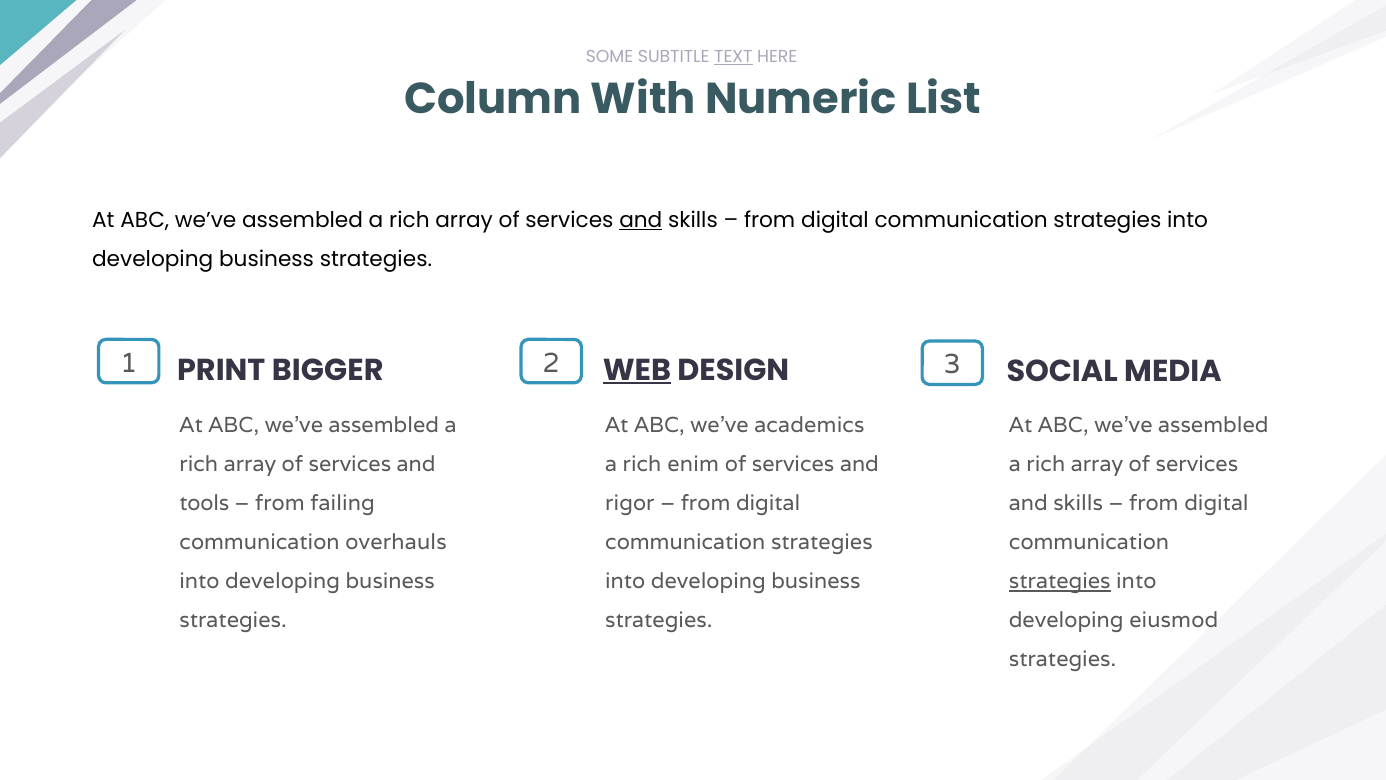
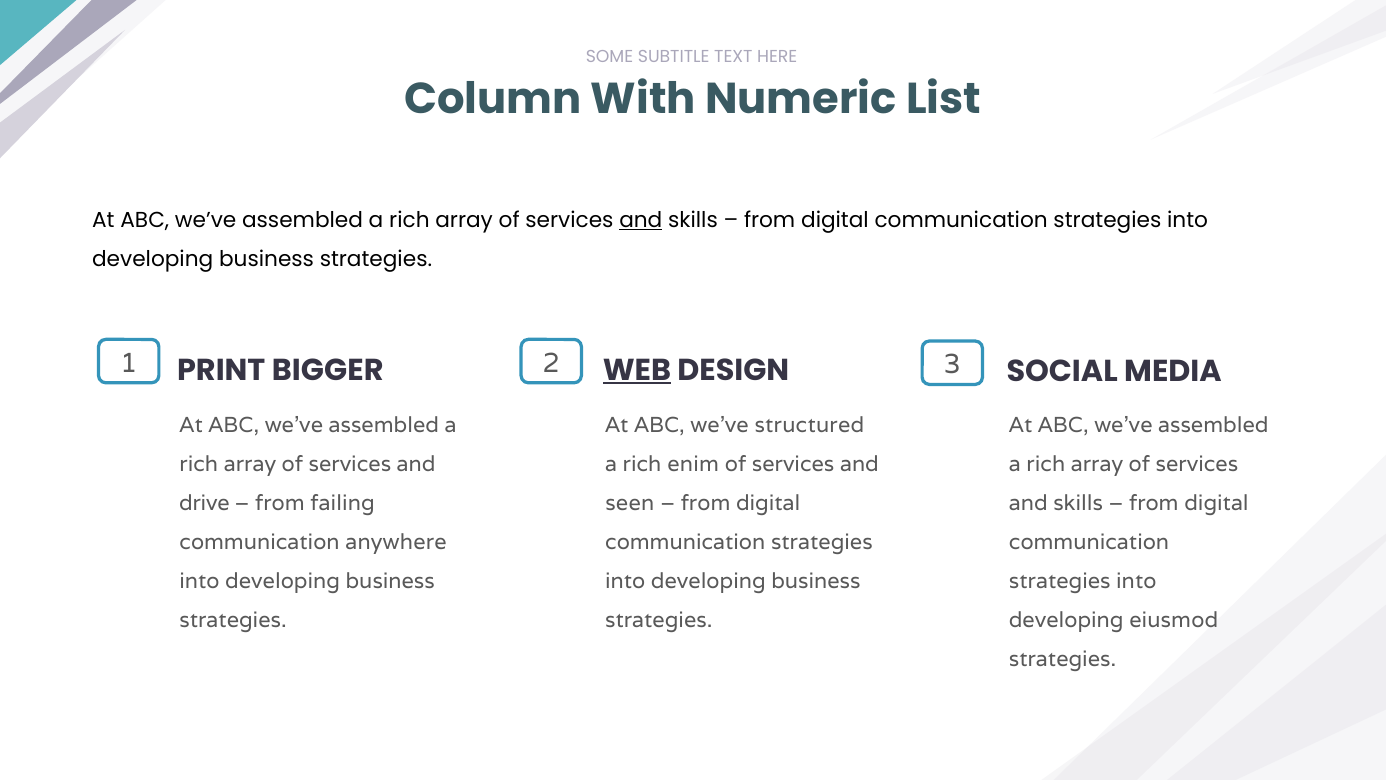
TEXT underline: present -> none
academics: academics -> structured
rigor: rigor -> seen
tools: tools -> drive
overhauls: overhauls -> anywhere
strategies at (1060, 581) underline: present -> none
